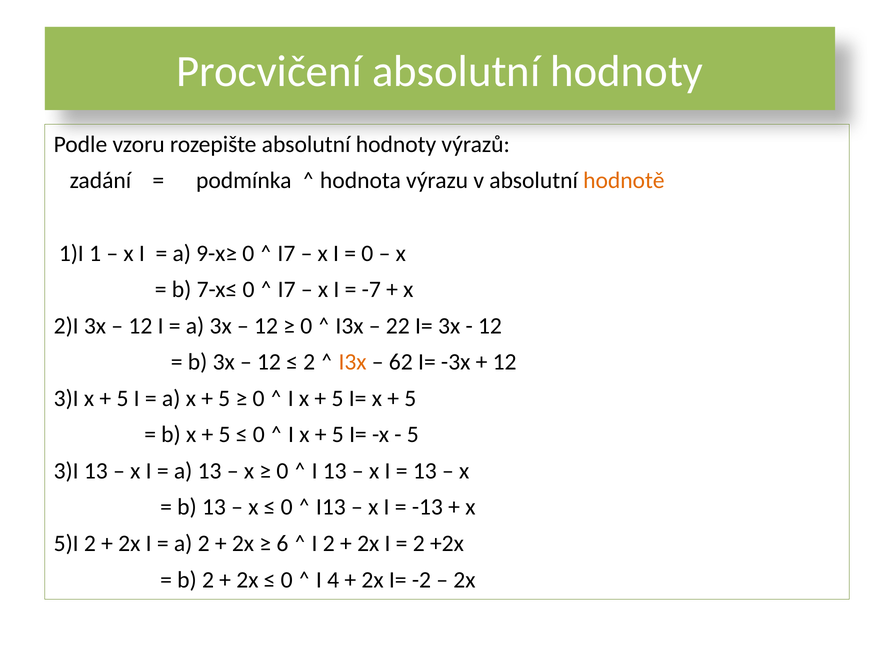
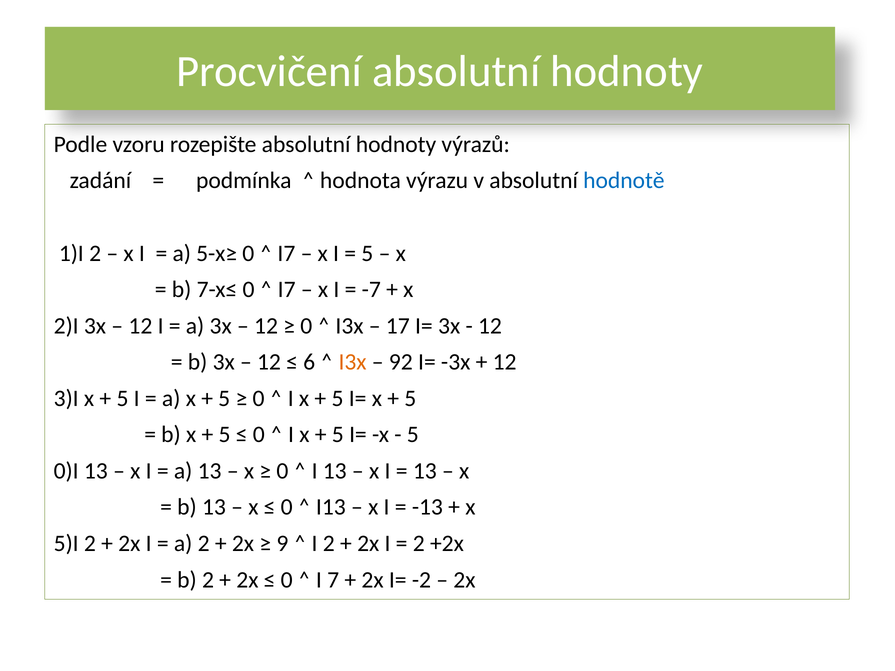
hodnotě colour: orange -> blue
1)I 1: 1 -> 2
9-x≥: 9-x≥ -> 5-x≥
0 at (367, 253): 0 -> 5
22: 22 -> 17
2 at (309, 362): 2 -> 6
62: 62 -> 92
3)I at (66, 471): 3)I -> 0)I
6: 6 -> 9
4: 4 -> 7
